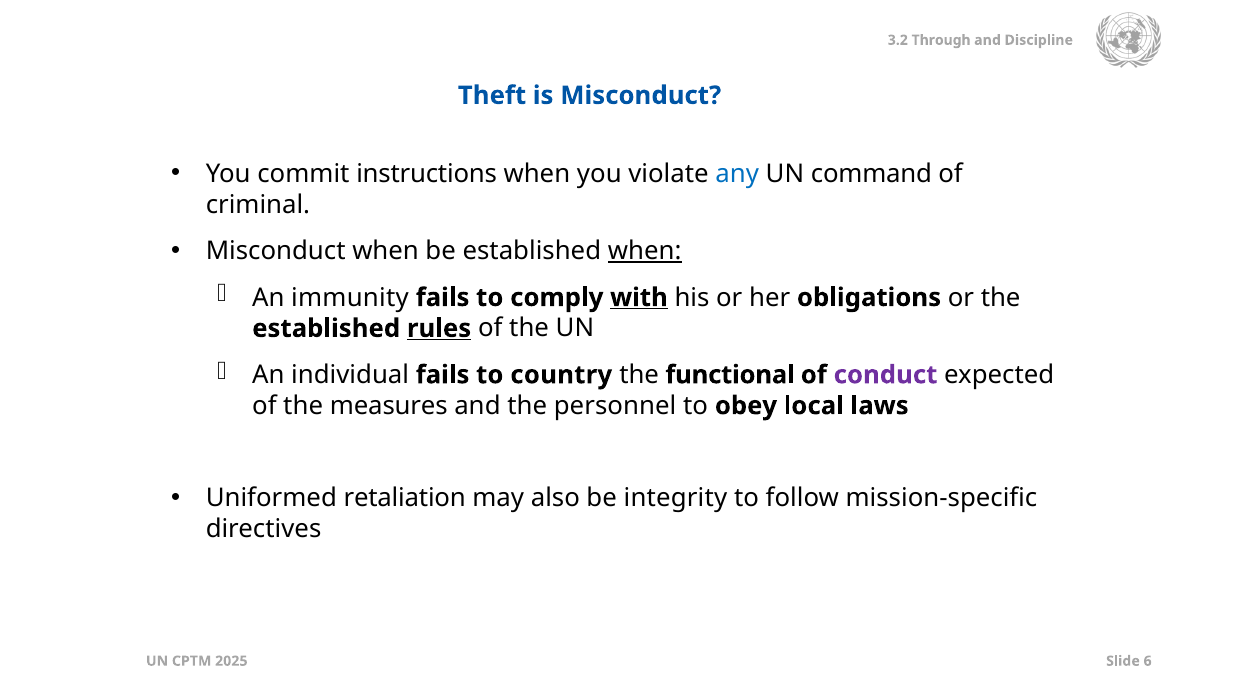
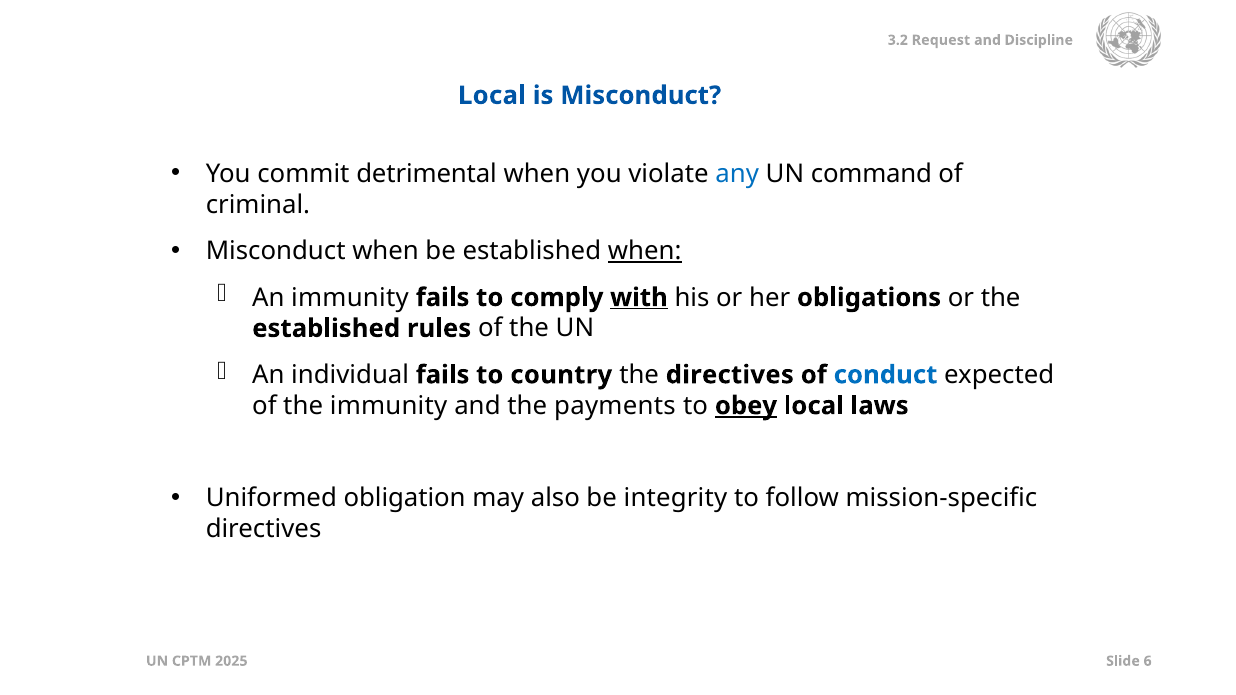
Through: Through -> Request
Theft at (492, 95): Theft -> Local
instructions: instructions -> detrimental
rules underline: present -> none
the functional: functional -> directives
conduct colour: purple -> blue
the measures: measures -> immunity
personnel: personnel -> payments
obey underline: none -> present
retaliation: retaliation -> obligation
